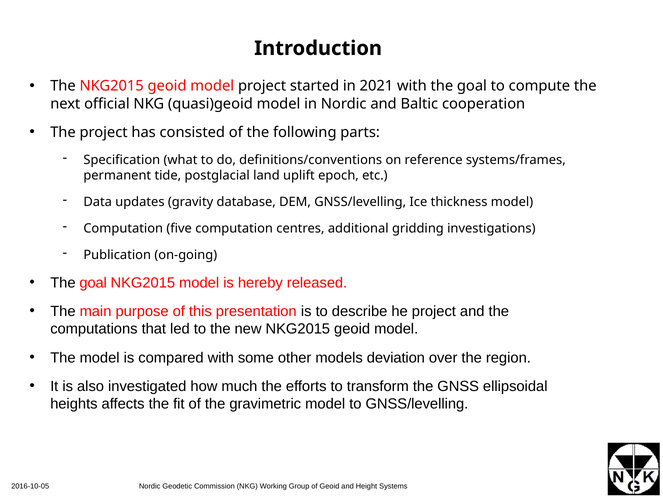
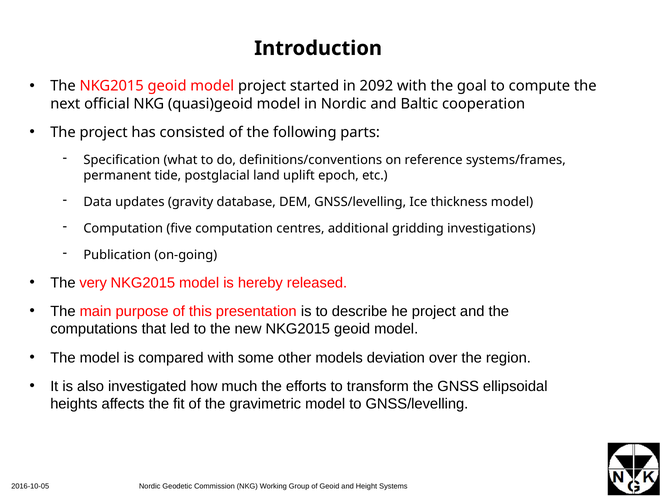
2021: 2021 -> 2092
goal at (93, 283): goal -> very
